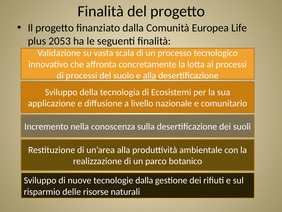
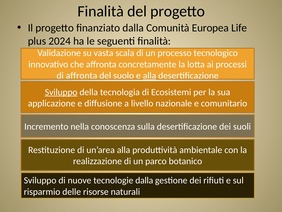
2053: 2053 -> 2024
di processi: processi -> affronta
Sviluppo at (61, 92) underline: none -> present
